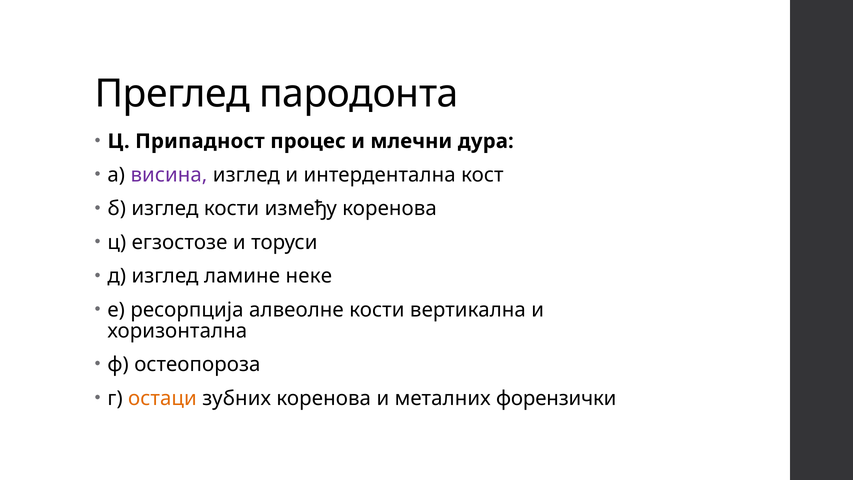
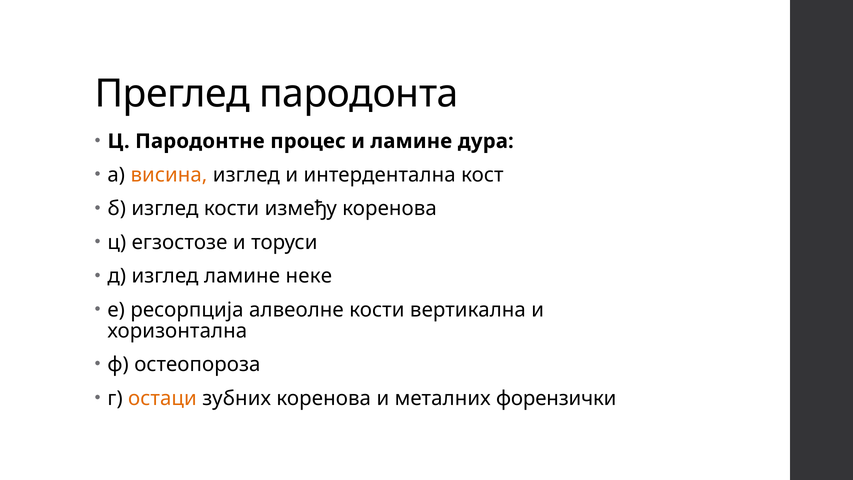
Припадност: Припадност -> Пародонтне
и млечни: млечни -> ламине
висина colour: purple -> orange
